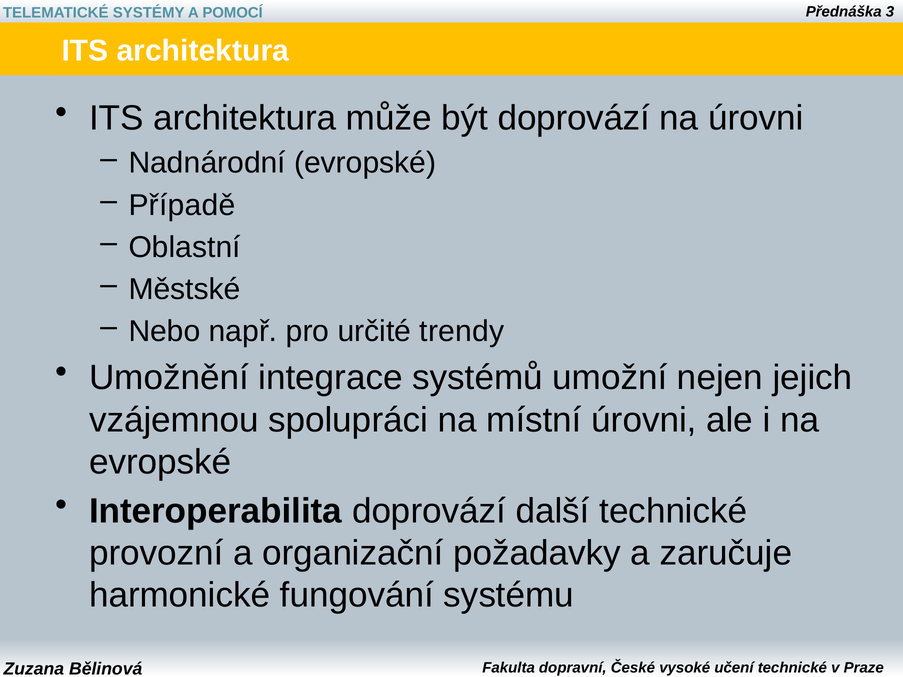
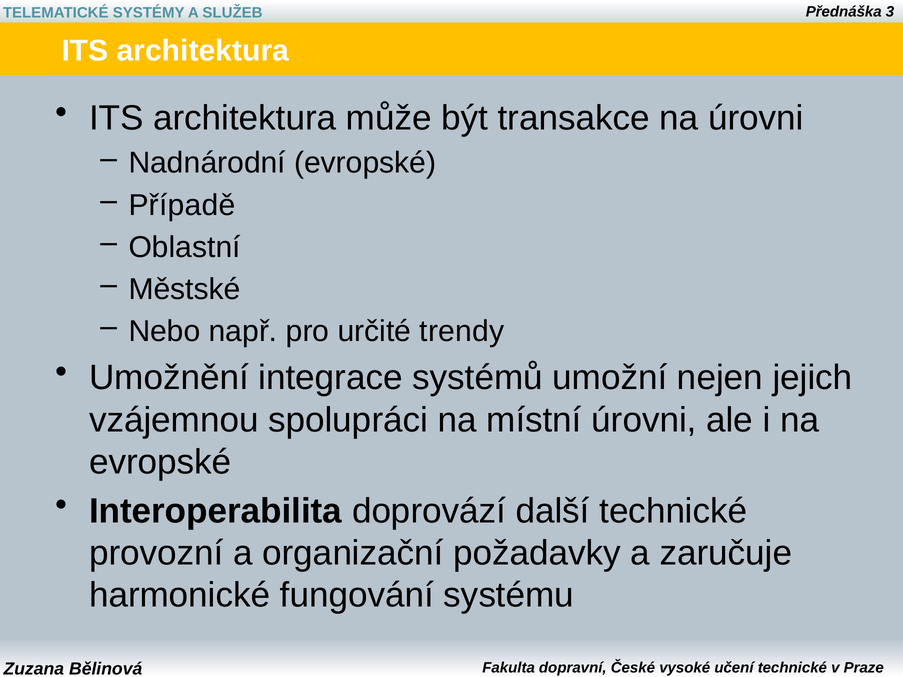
POMOCÍ: POMOCÍ -> SLUŽEB
být doprovází: doprovází -> transakce
